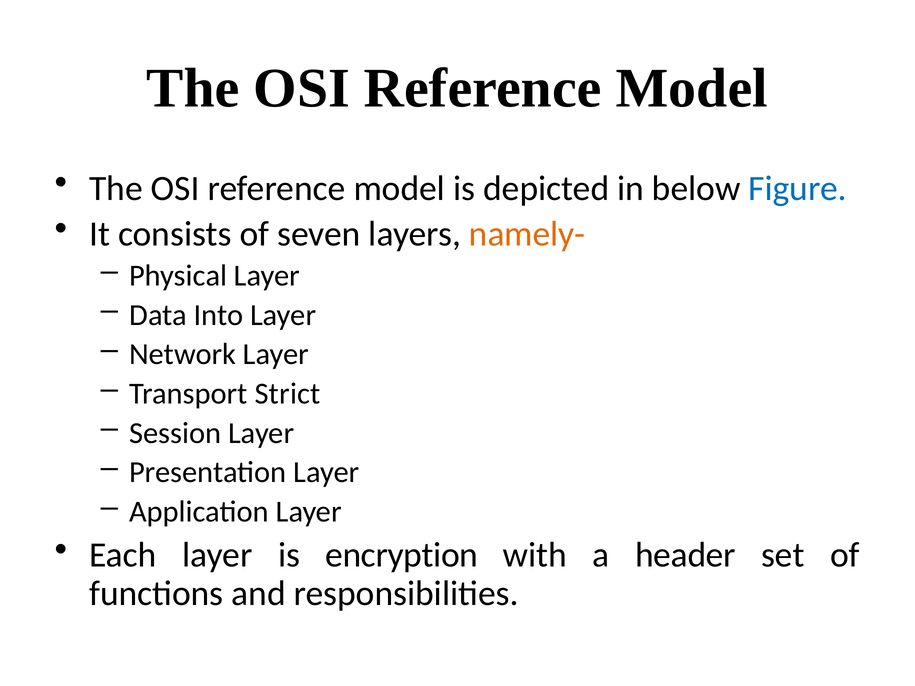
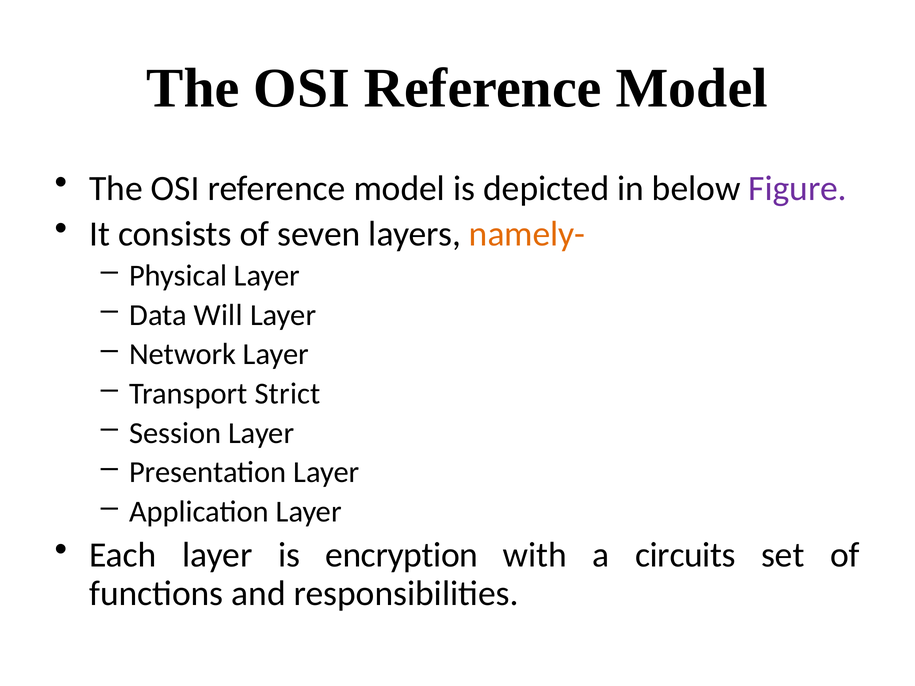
Figure colour: blue -> purple
Into: Into -> Will
header: header -> circuits
